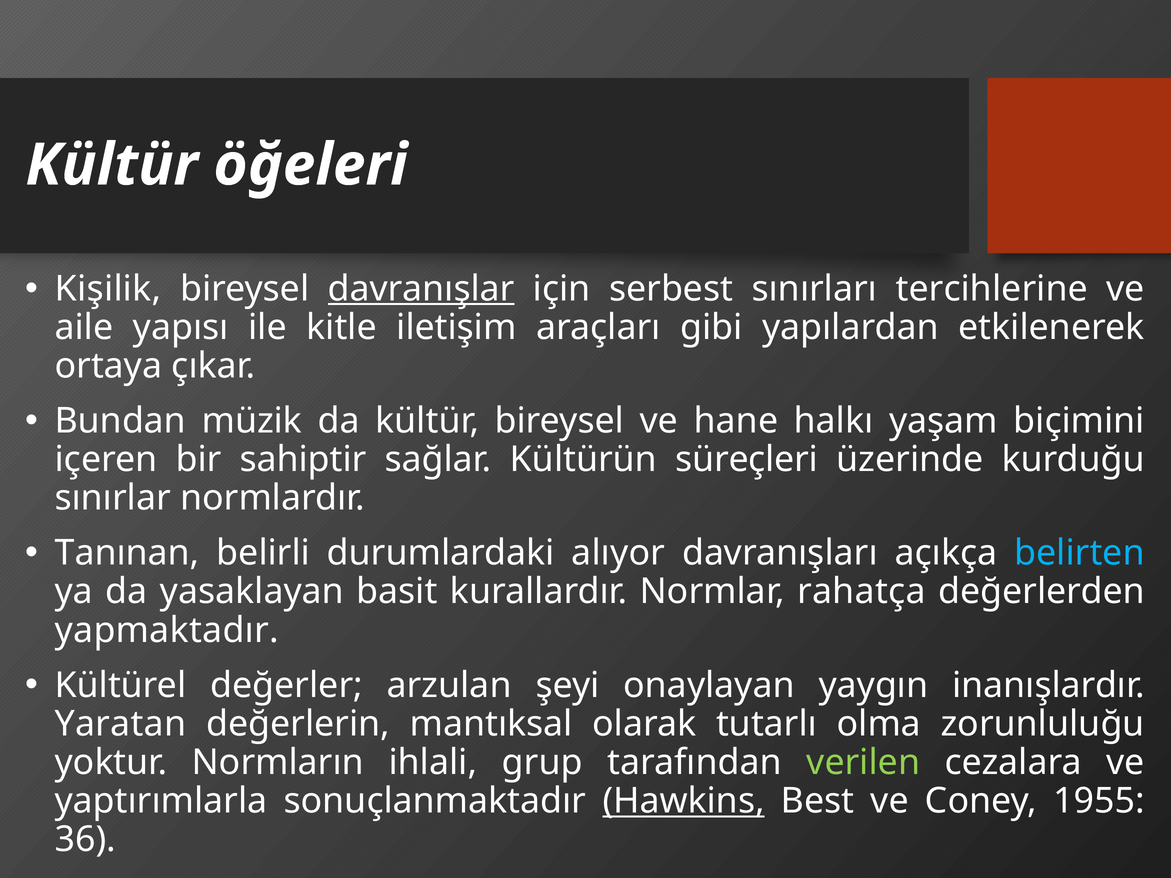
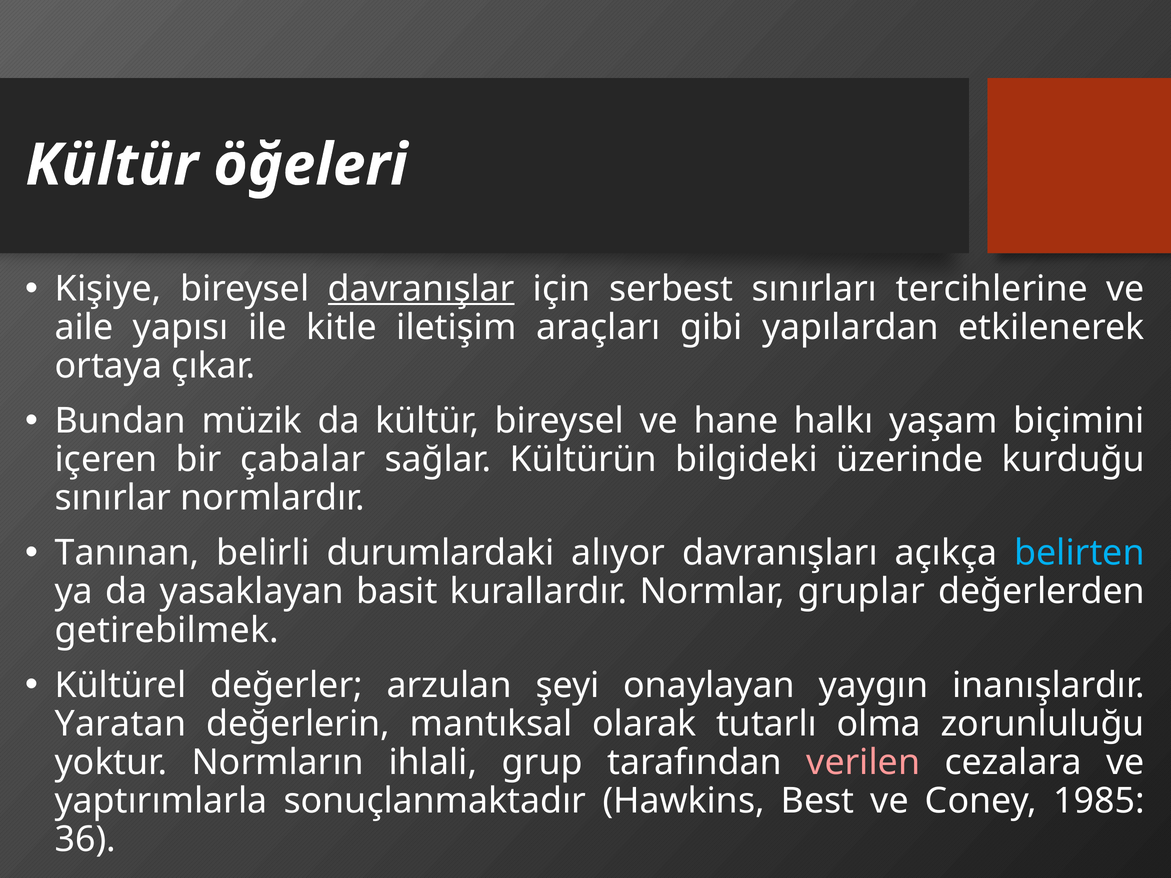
Kişilik: Kişilik -> Kişiye
sahiptir: sahiptir -> çabalar
süreçleri: süreçleri -> bilgideki
rahatça: rahatça -> gruplar
yapmaktadır: yapmaktadır -> getirebilmek
verilen colour: light green -> pink
Hawkins underline: present -> none
1955: 1955 -> 1985
